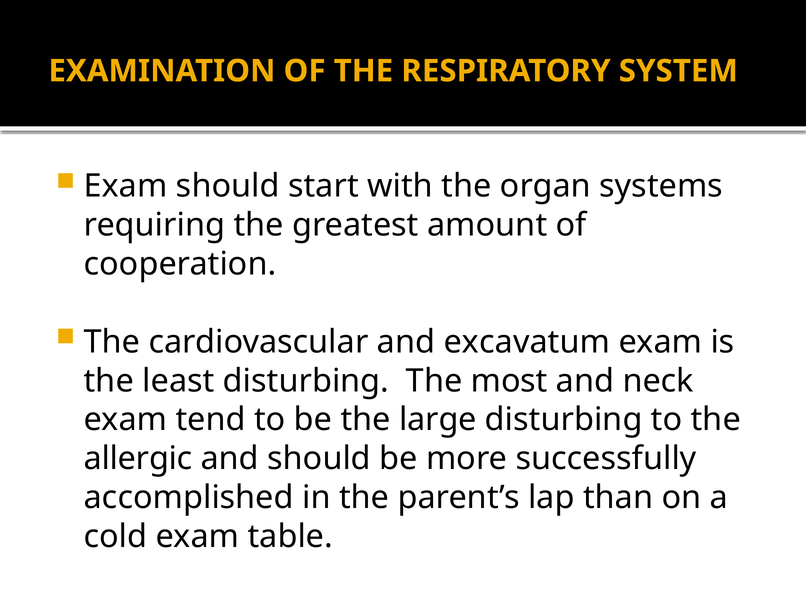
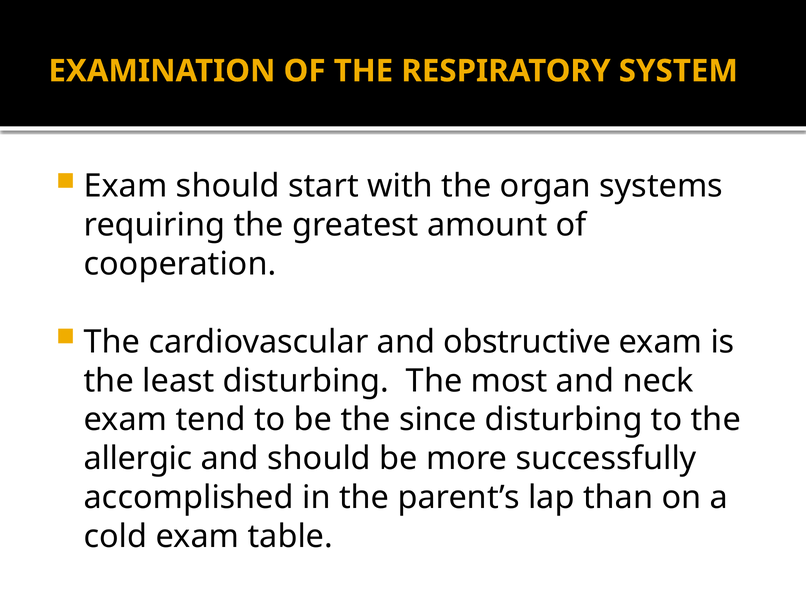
excavatum: excavatum -> obstructive
large: large -> since
